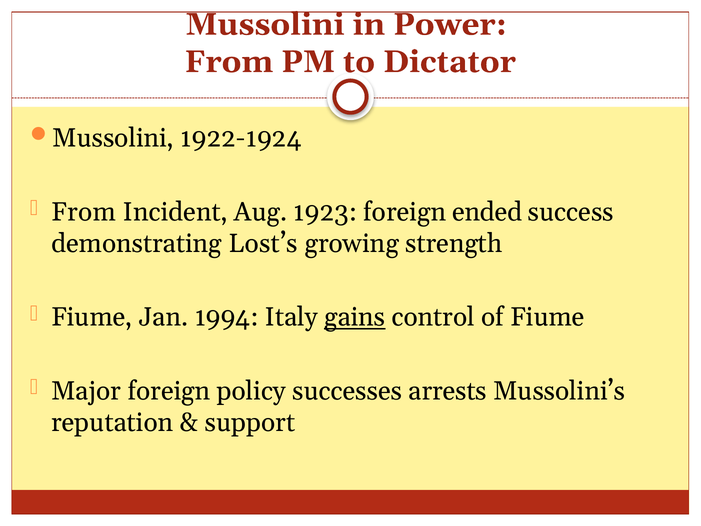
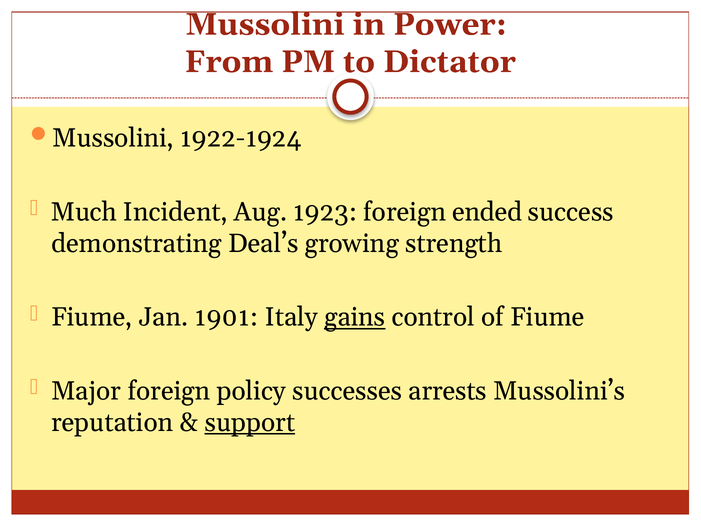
From at (84, 212): From -> Much
Lost’s: Lost’s -> Deal’s
1994: 1994 -> 1901
support underline: none -> present
